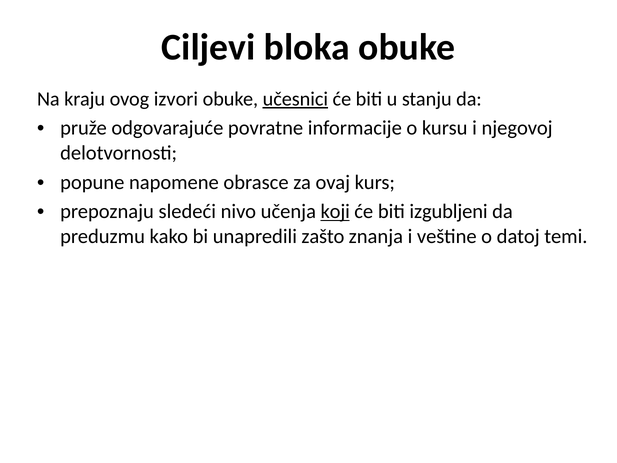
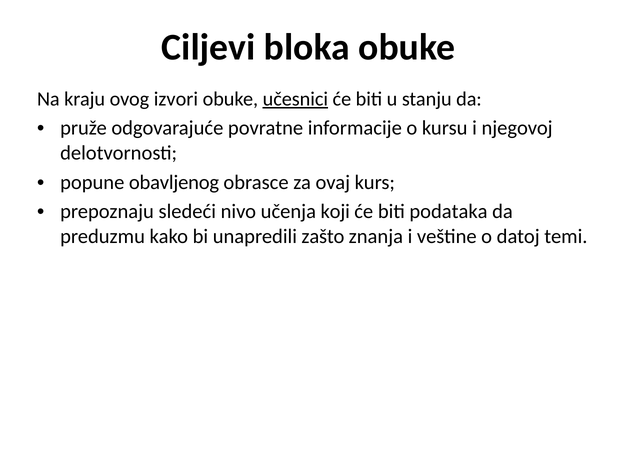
napomene: napomene -> obavljenog
koji underline: present -> none
izgubljeni: izgubljeni -> podataka
